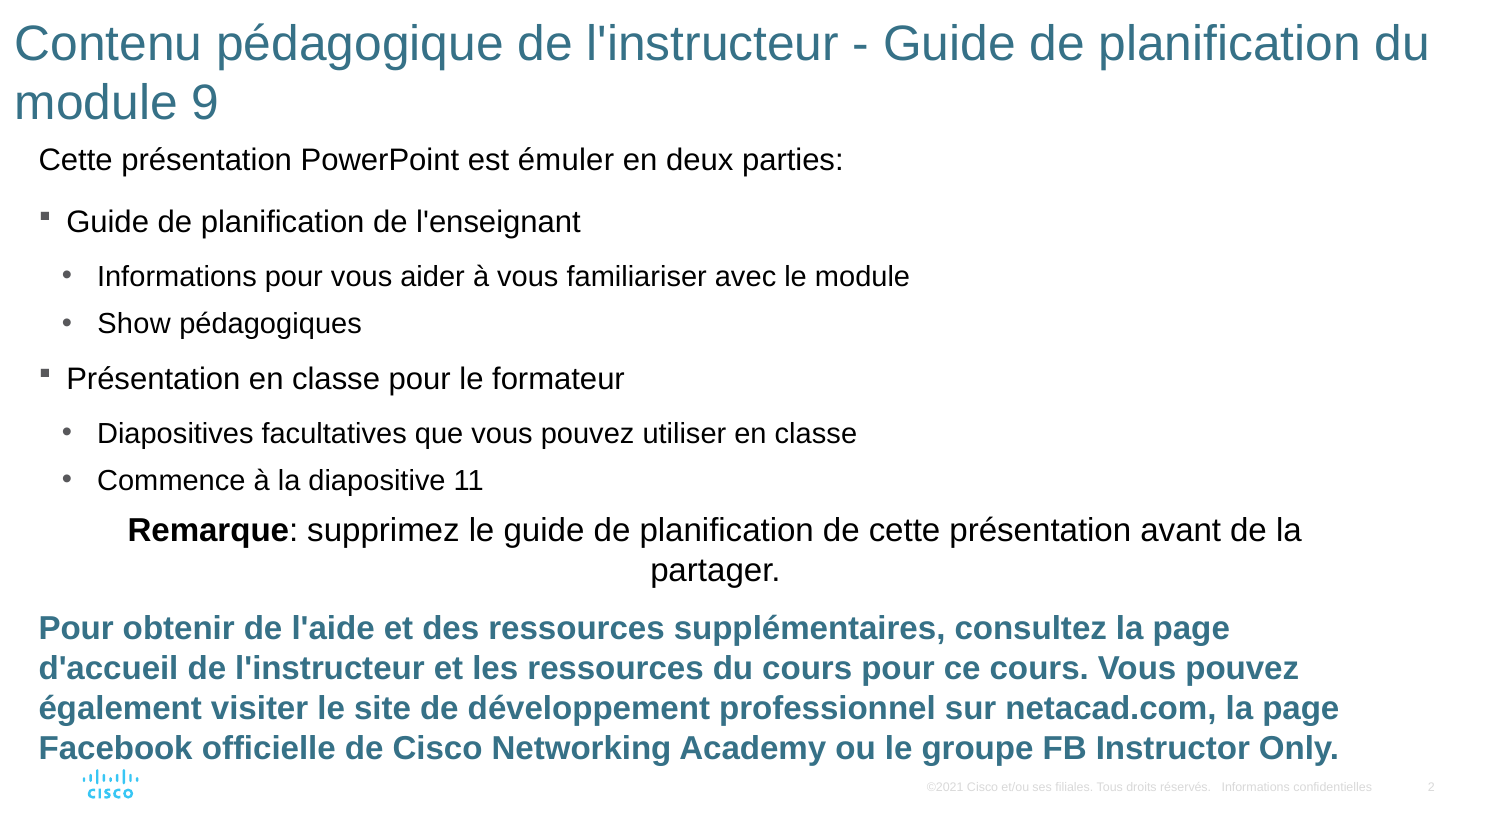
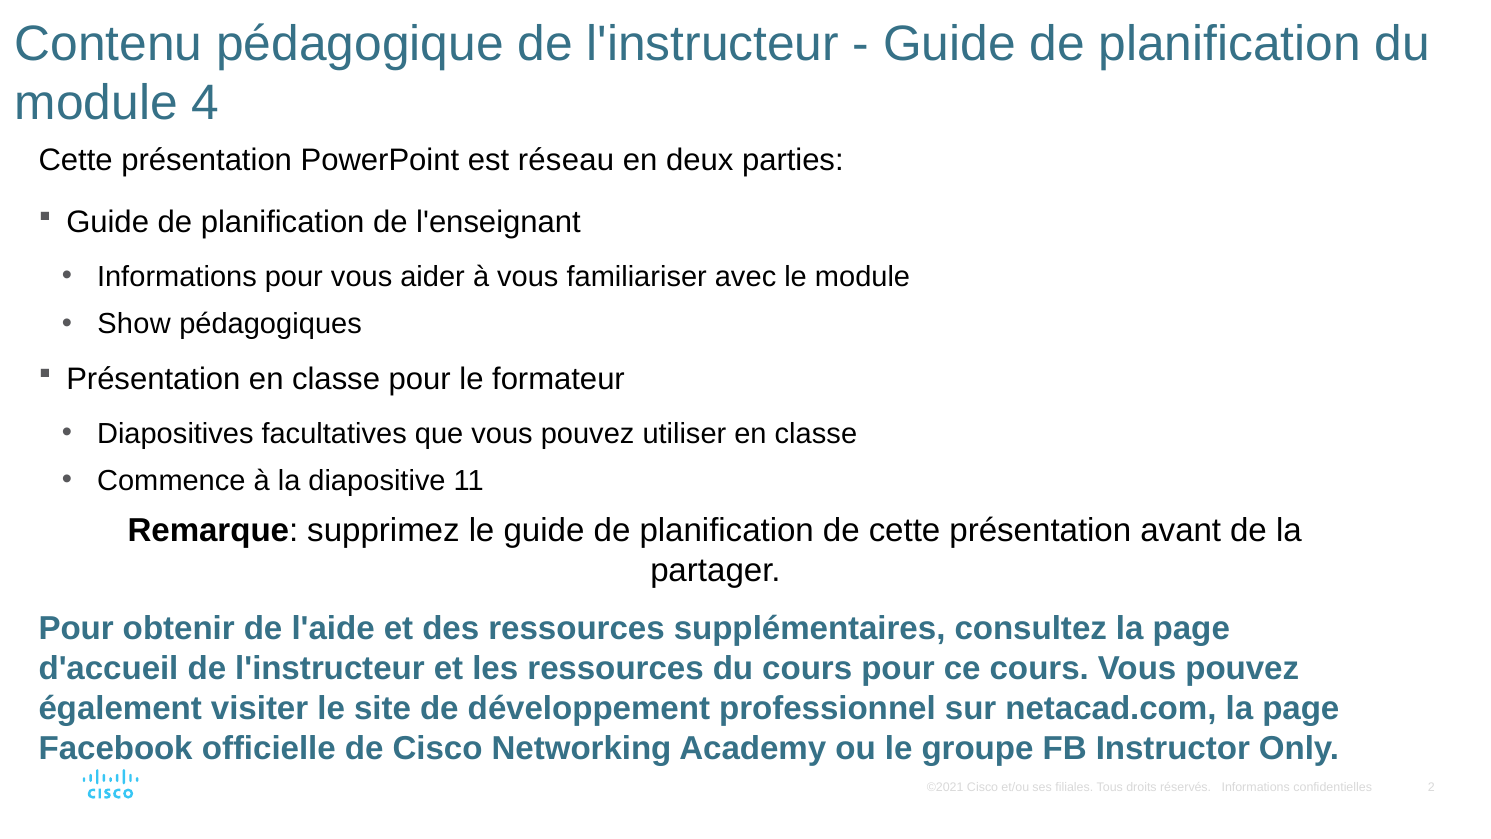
9: 9 -> 4
émuler: émuler -> réseau
